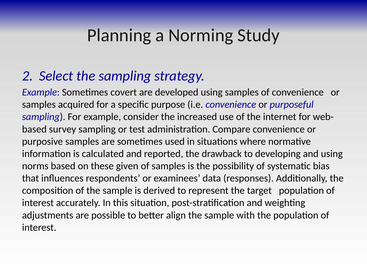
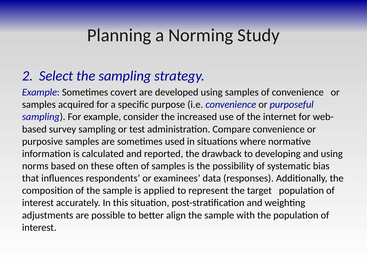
given: given -> often
derived: derived -> applied
